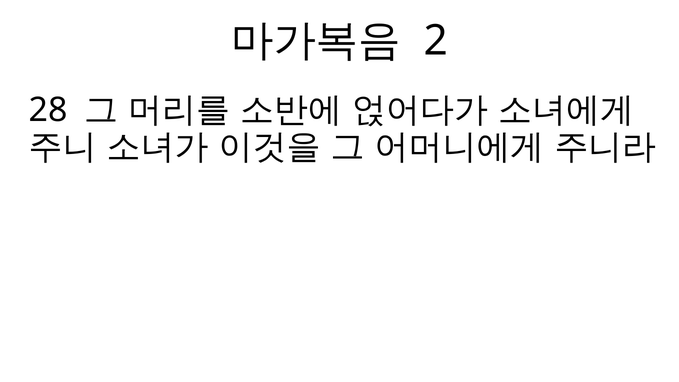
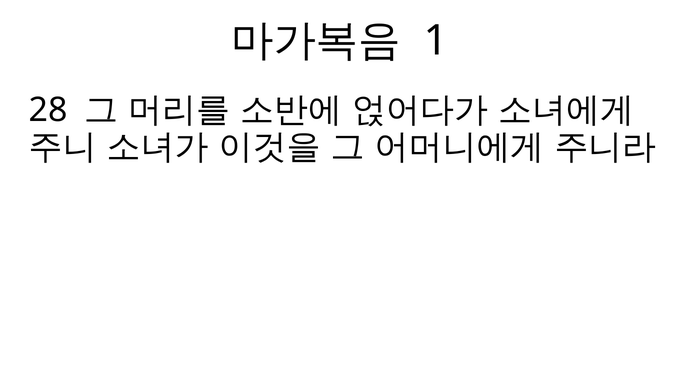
2: 2 -> 1
